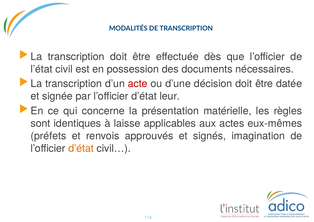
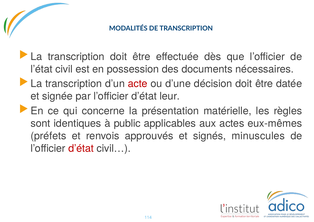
laisse: laisse -> public
imagination: imagination -> minuscules
d’état at (81, 149) colour: orange -> red
